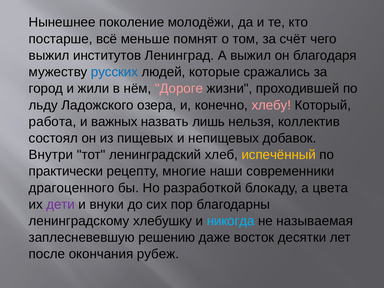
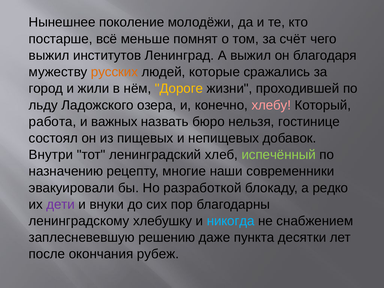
русских colour: blue -> orange
Дороге colour: pink -> yellow
лишь: лишь -> бюро
коллектив: коллектив -> гостинице
испечённый colour: yellow -> light green
практически: практически -> назначению
драгоценного: драгоценного -> эвакуировали
цвета: цвета -> редко
называемая: называемая -> снабжением
восток: восток -> пункта
